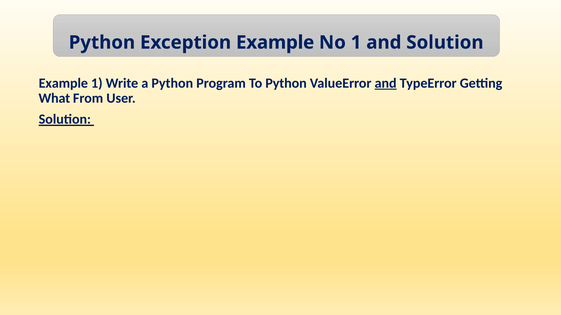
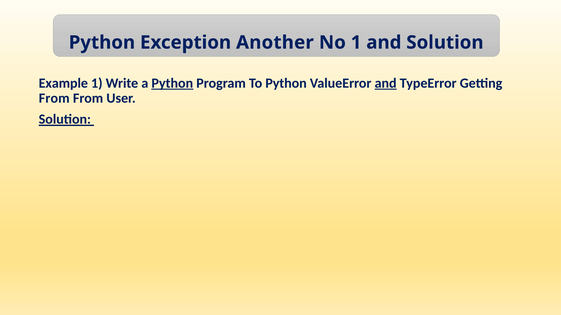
Exception Example: Example -> Another
Python at (172, 83) underline: none -> present
What at (54, 99): What -> From
